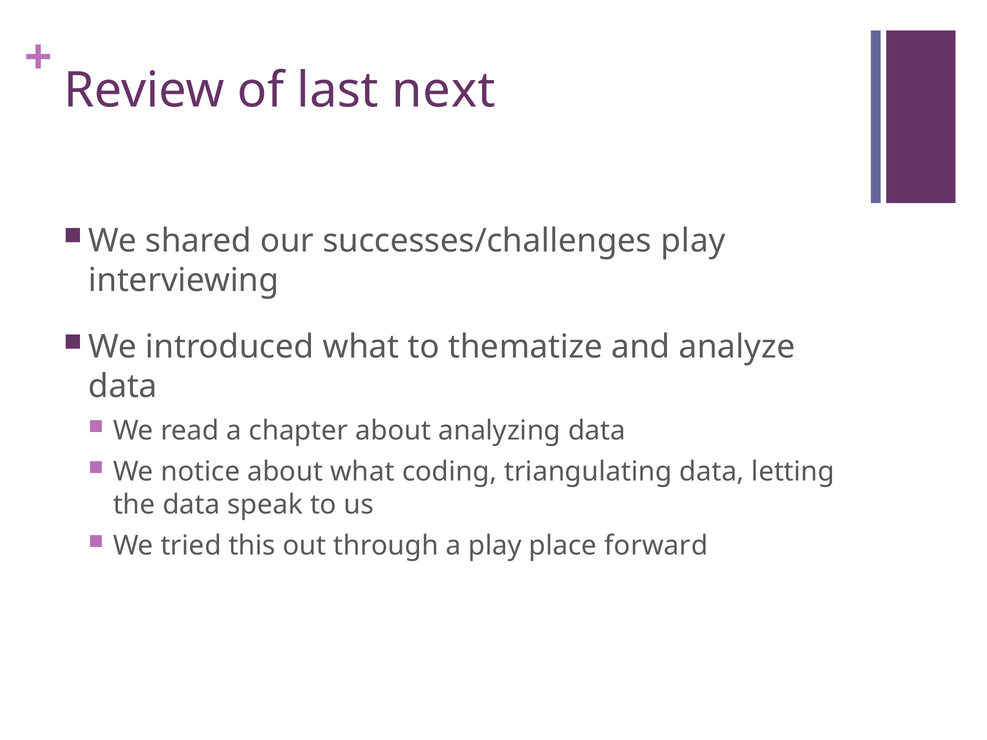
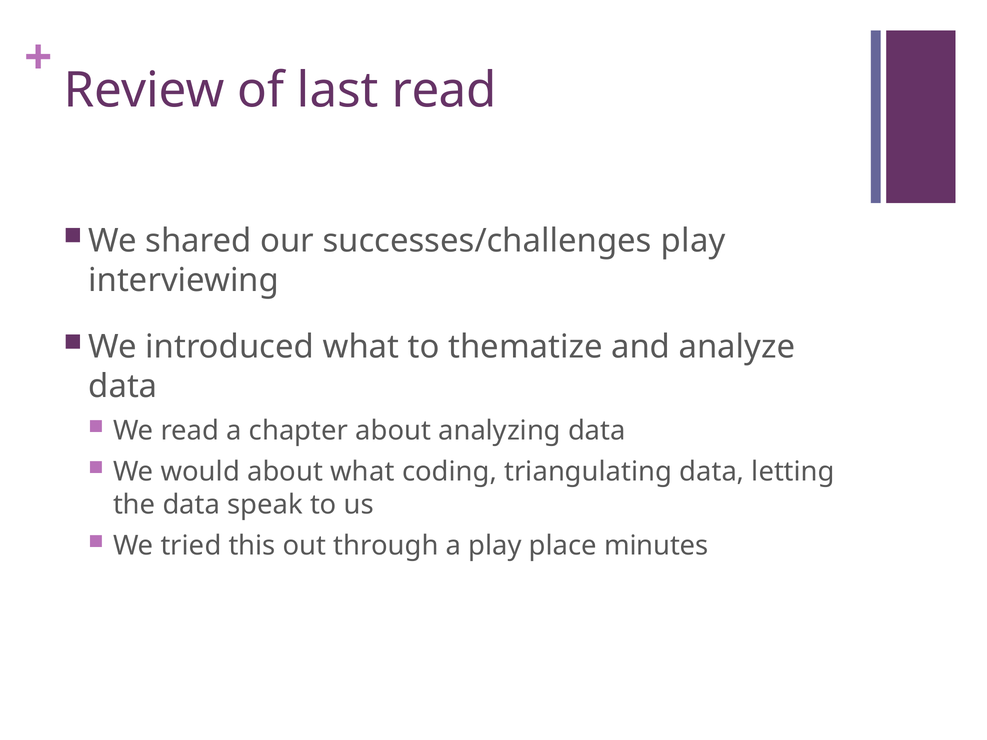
last next: next -> read
notice: notice -> would
forward: forward -> minutes
